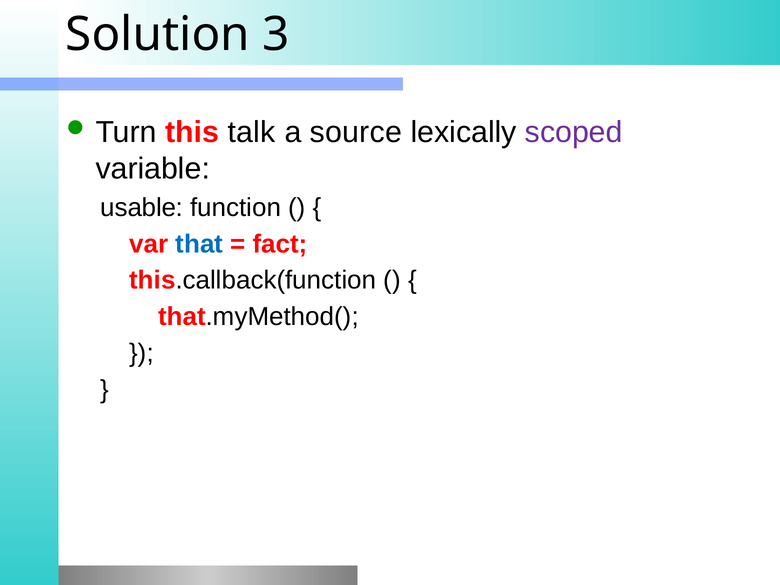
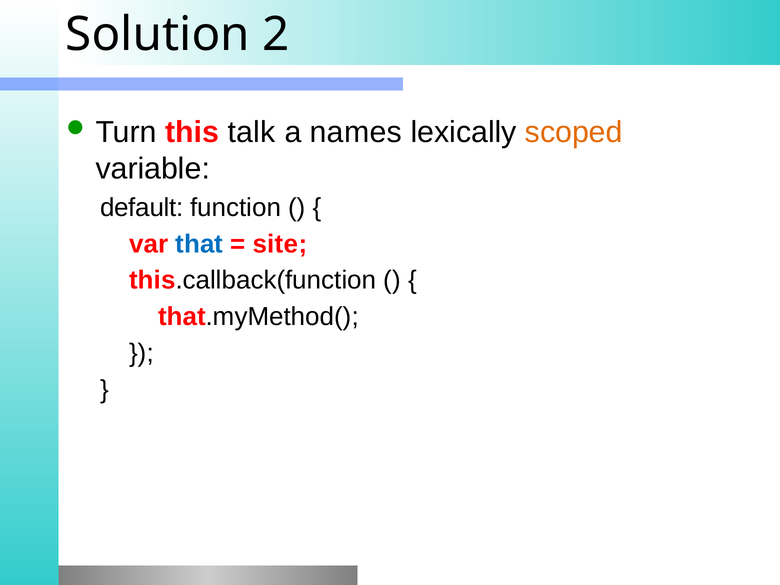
3: 3 -> 2
source: source -> names
scoped colour: purple -> orange
usable: usable -> default
fact: fact -> site
